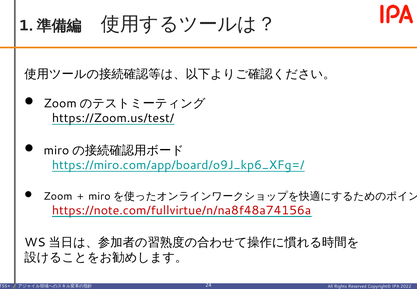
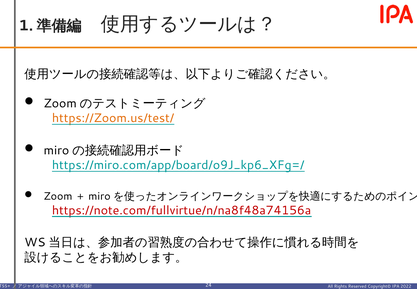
https://Zoom.us/test/ colour: black -> orange
